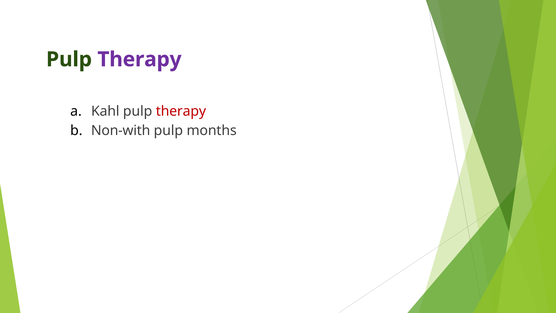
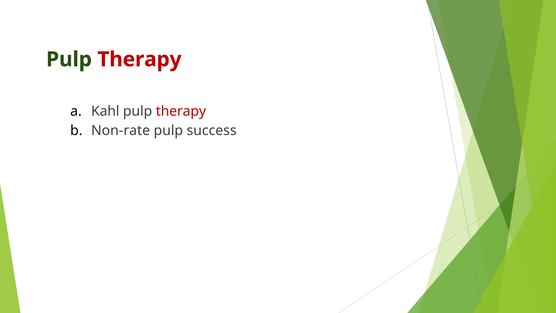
Therapy at (139, 59) colour: purple -> red
Non-with: Non-with -> Non-rate
months: months -> success
